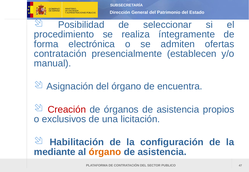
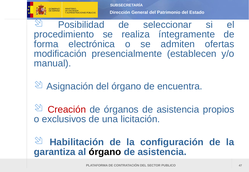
contratación at (60, 54): contratación -> modificación
mediante: mediante -> garantiza
órgano at (105, 152) colour: orange -> black
